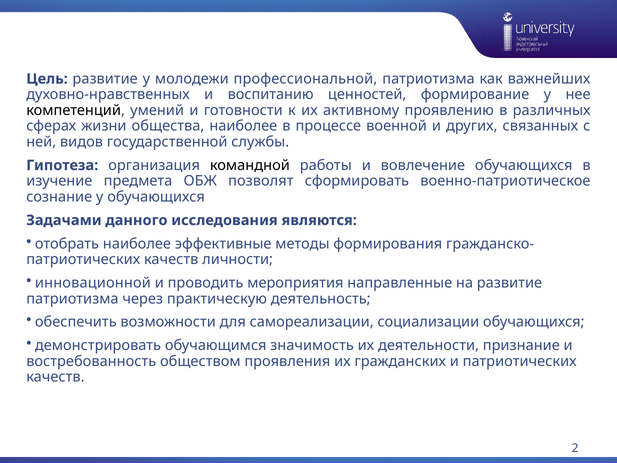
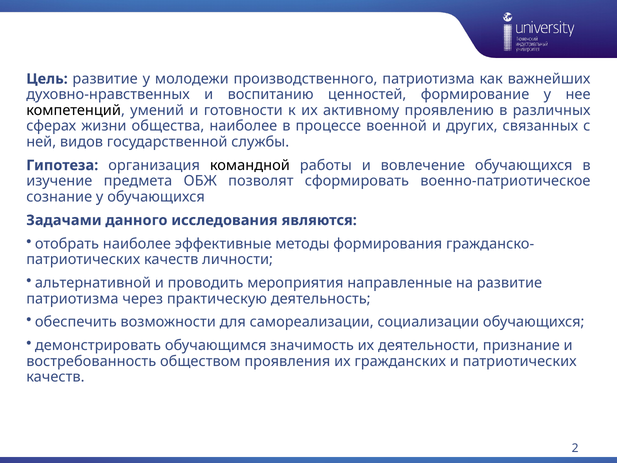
профессиональной: профессиональной -> производственного
инновационной: инновационной -> альтернативной
